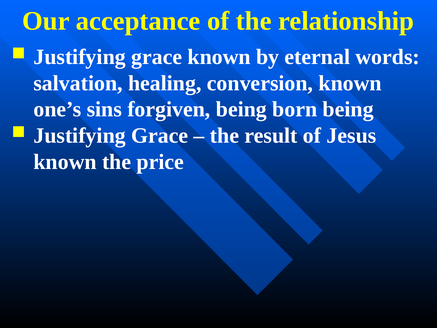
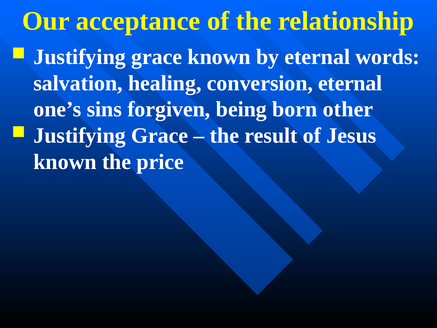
conversion known: known -> eternal
born being: being -> other
